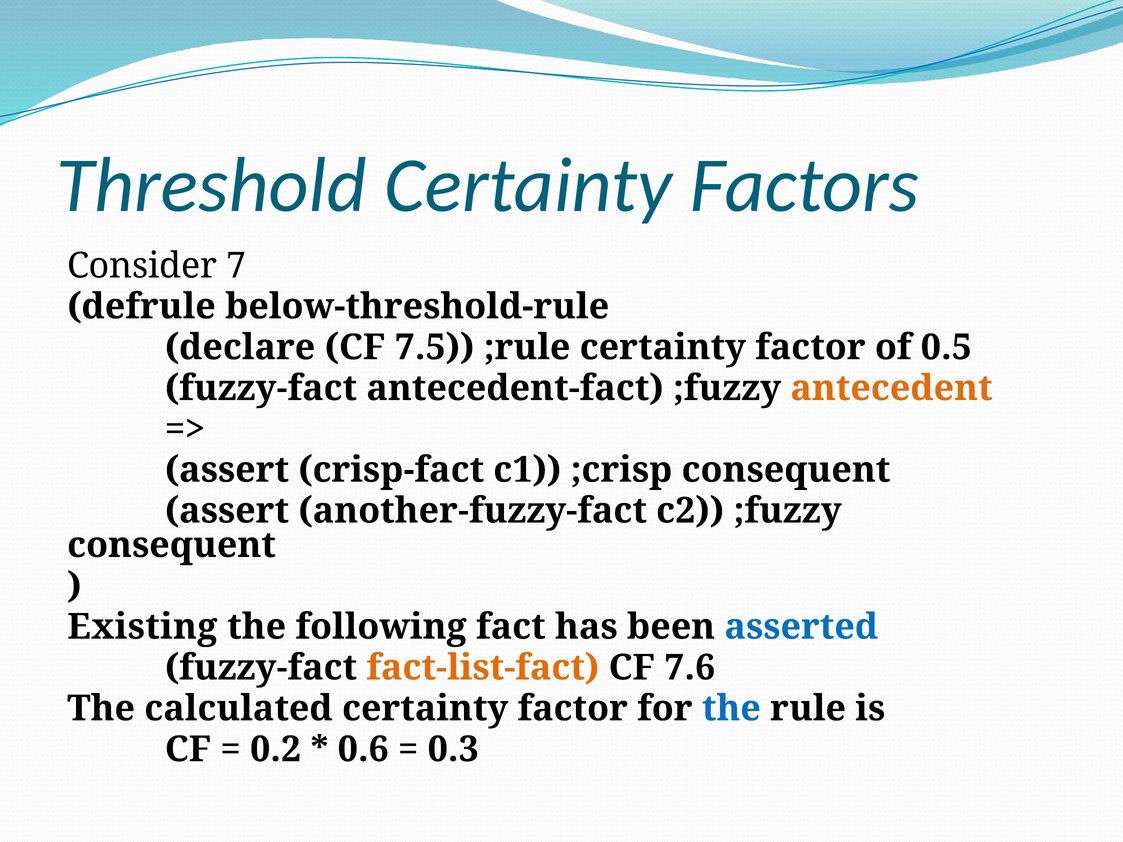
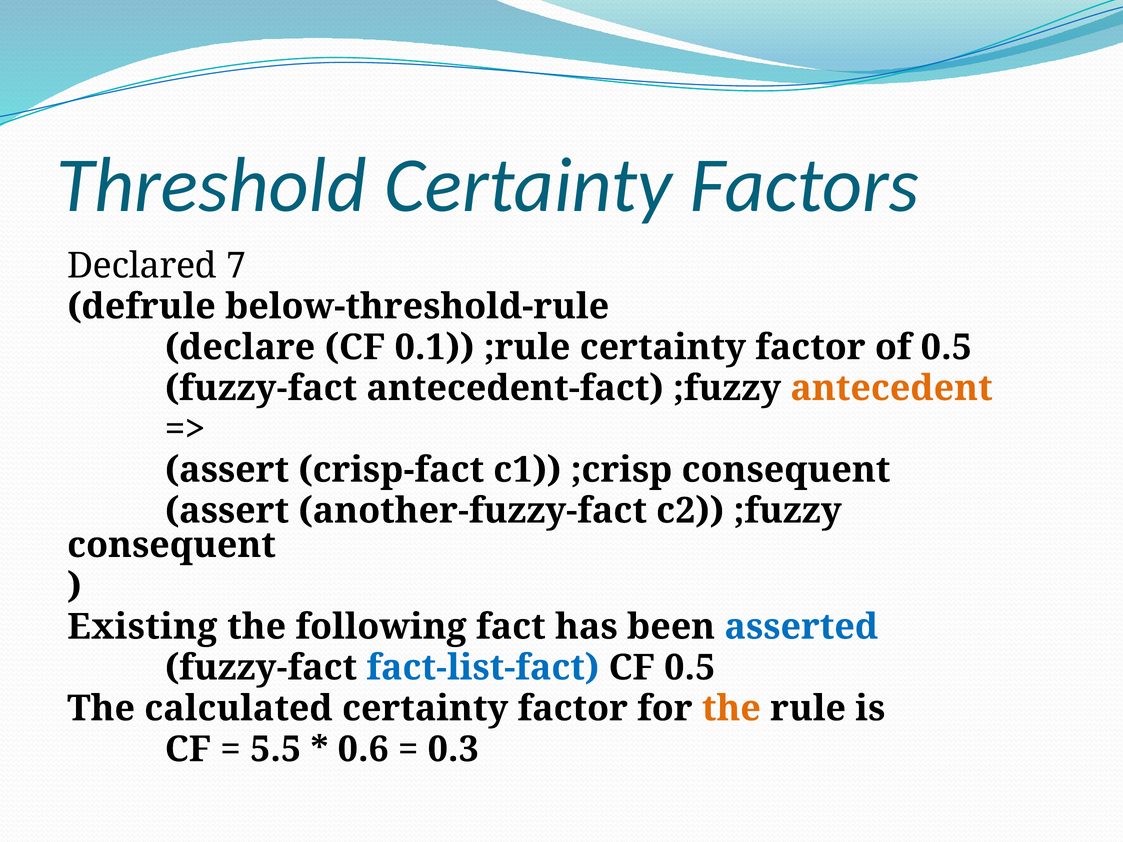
Consider: Consider -> Declared
7.5: 7.5 -> 0.1
fact-list-fact colour: orange -> blue
CF 7.6: 7.6 -> 0.5
the at (731, 709) colour: blue -> orange
0.2: 0.2 -> 5.5
